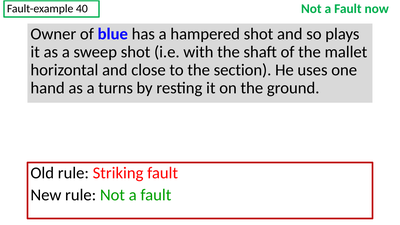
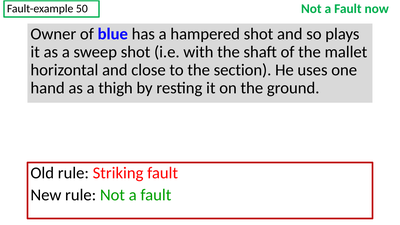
40: 40 -> 50
turns: turns -> thigh
